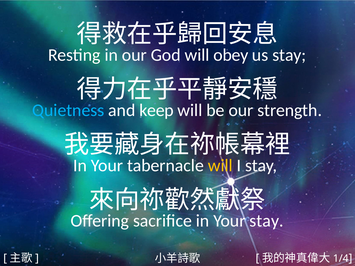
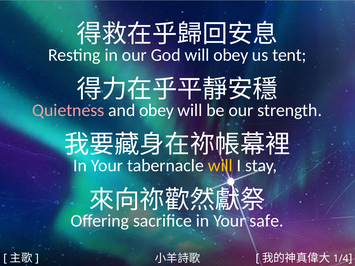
us stay: stay -> tent
Quietness colour: light blue -> pink
and keep: keep -> obey
Your stay: stay -> safe
